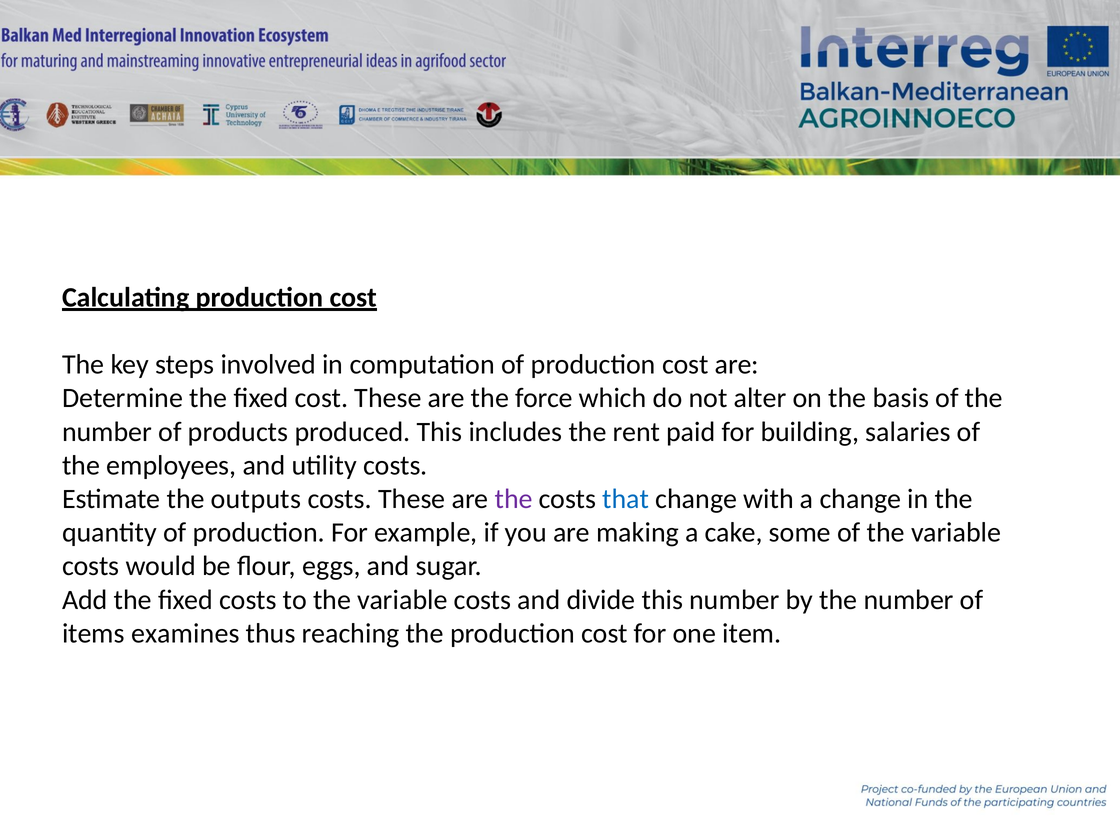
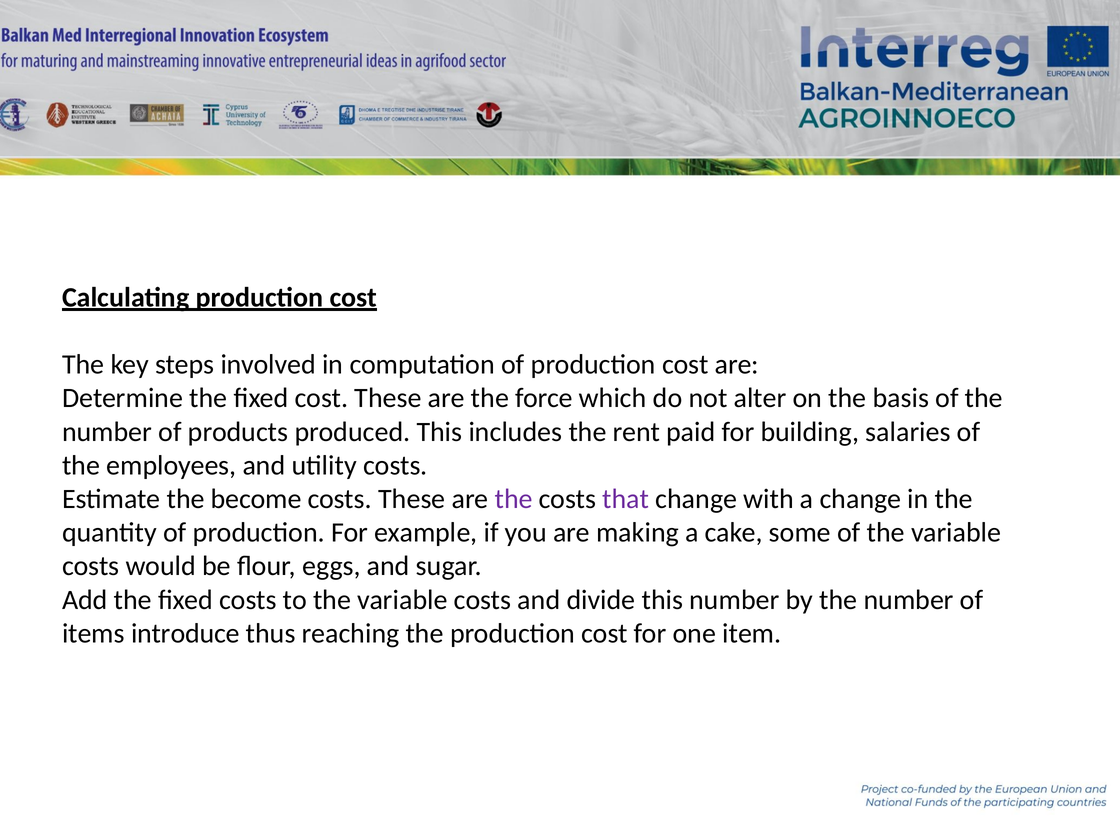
outputs: outputs -> become
that colour: blue -> purple
examines: examines -> introduce
